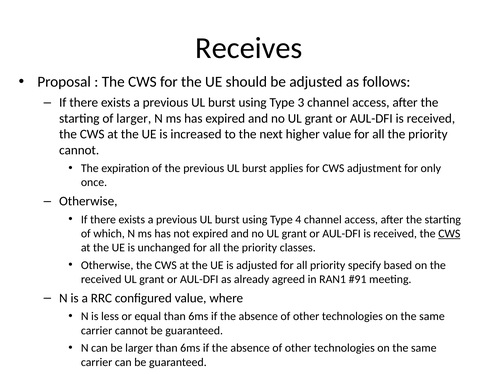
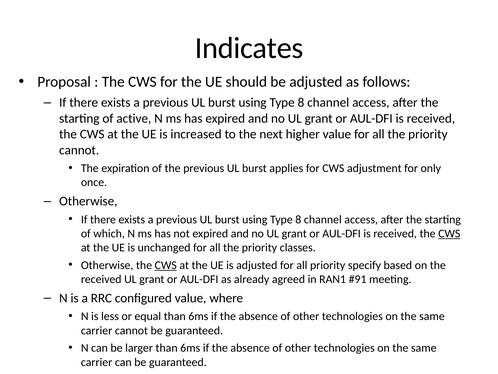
Receives: Receives -> Indicates
3 at (301, 103): 3 -> 8
of larger: larger -> active
4 at (298, 219): 4 -> 8
CWS at (166, 265) underline: none -> present
